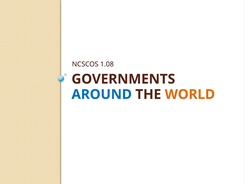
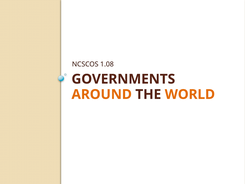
AROUND colour: blue -> orange
